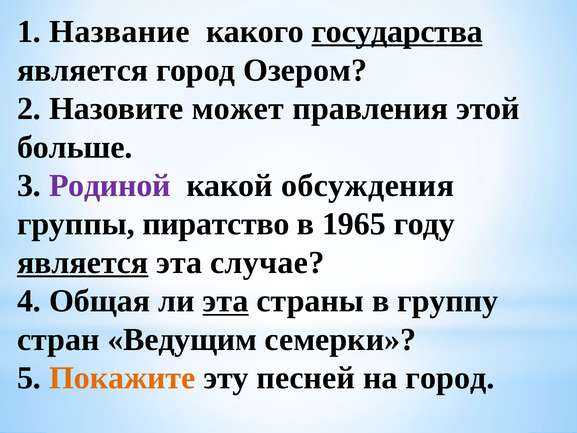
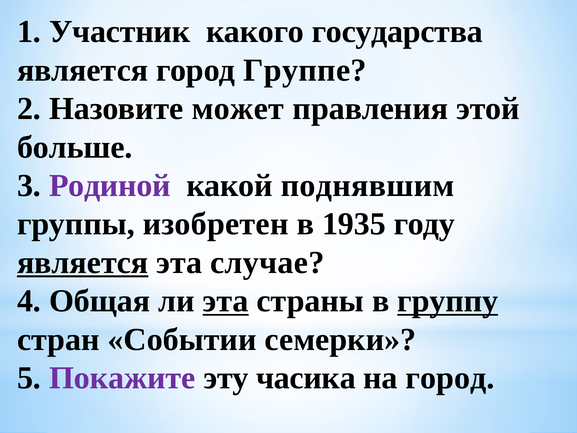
Название: Название -> Участник
государства underline: present -> none
Озером: Озером -> Группе
обсуждения: обсуждения -> поднявшим
пиратство: пиратство -> изобретен
1965: 1965 -> 1935
группу underline: none -> present
Ведущим: Ведущим -> Событии
Покажите colour: orange -> purple
песней: песней -> часика
